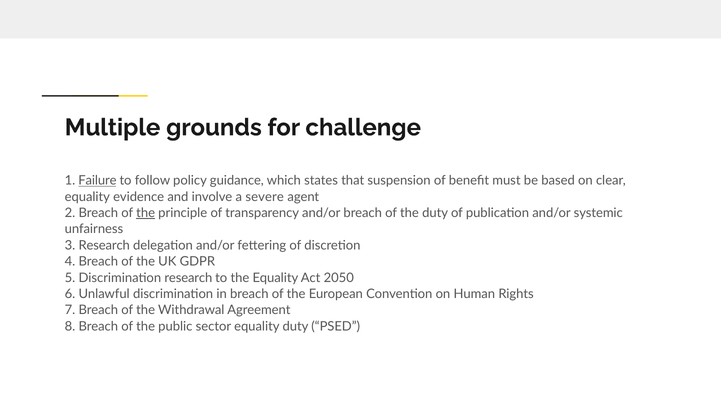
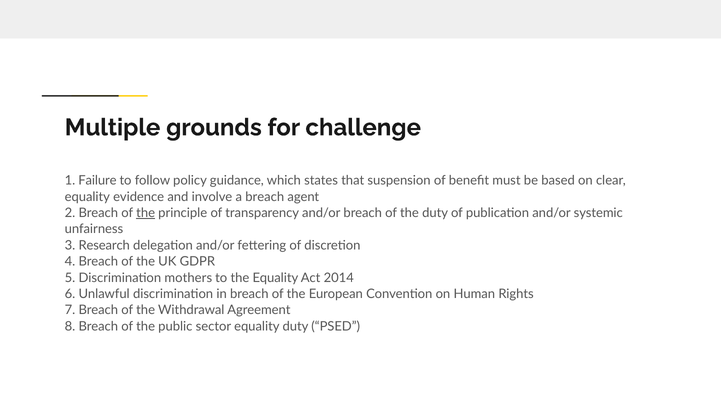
Failure underline: present -> none
a severe: severe -> breach
Discrimination research: research -> mothers
2050: 2050 -> 2014
